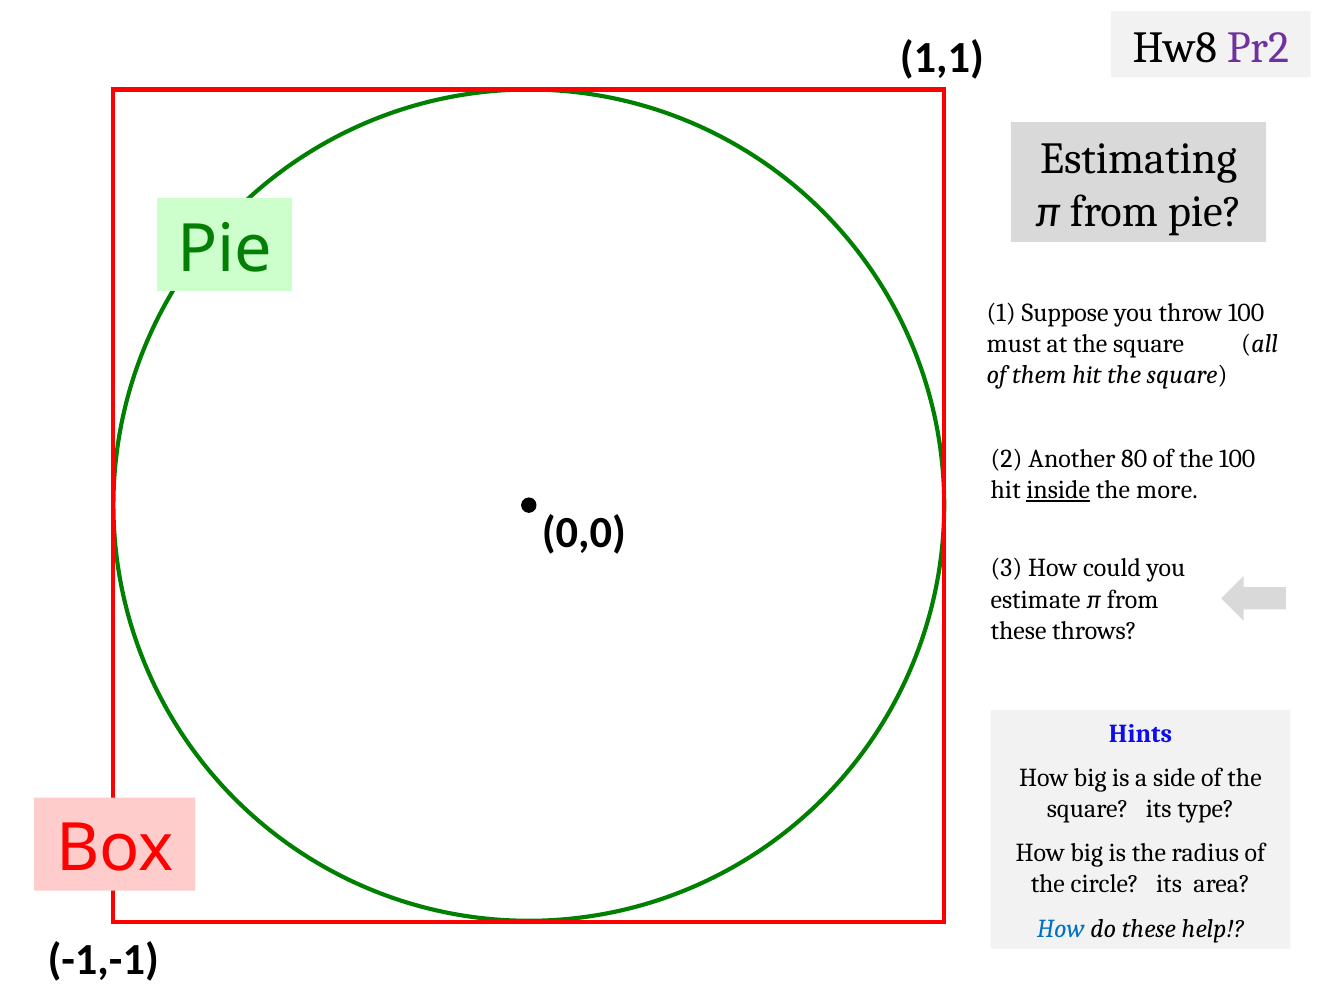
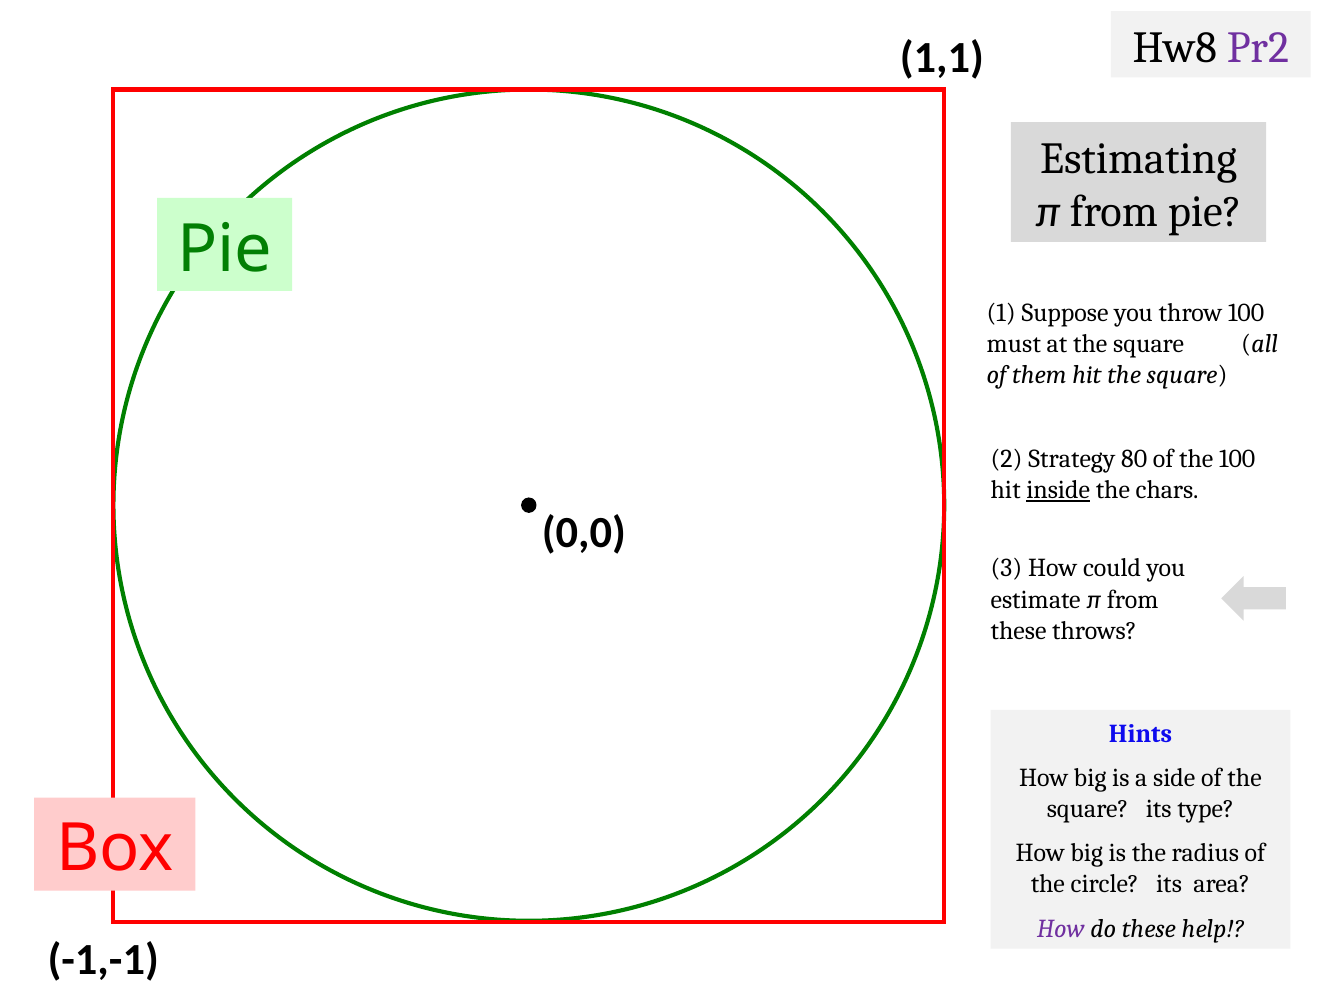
Another: Another -> Strategy
more: more -> chars
How at (1061, 928) colour: blue -> purple
